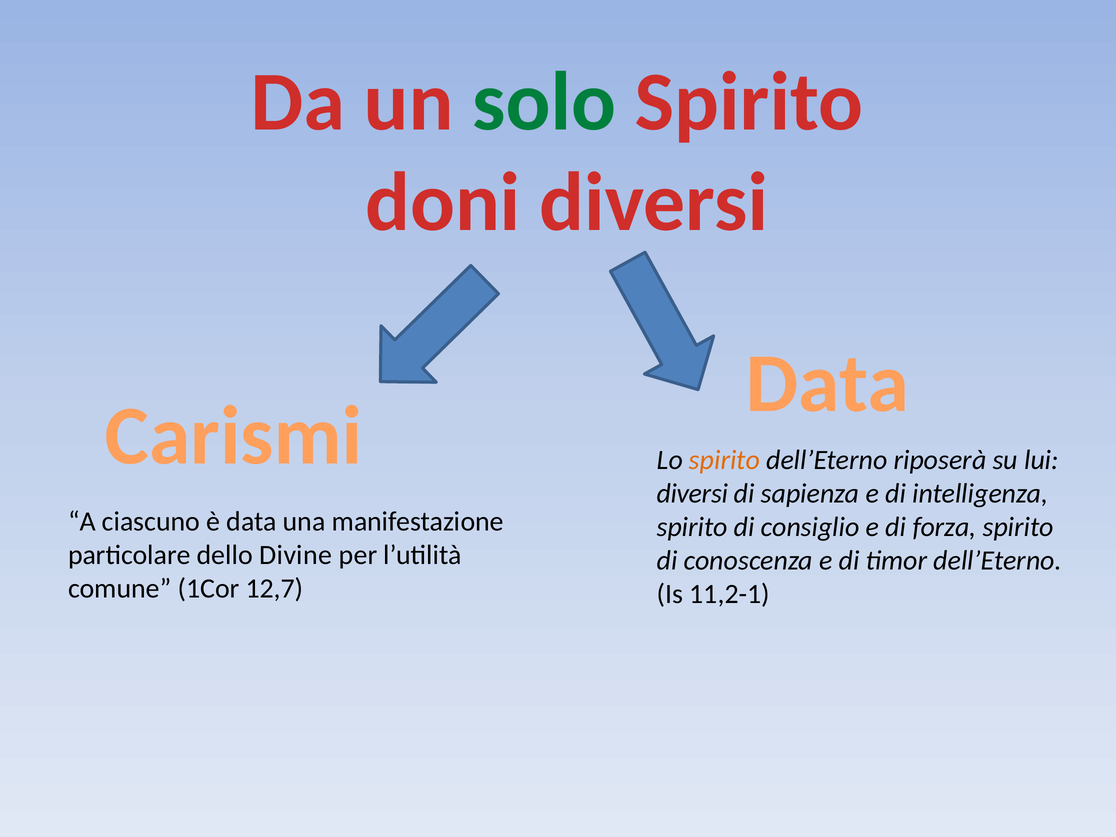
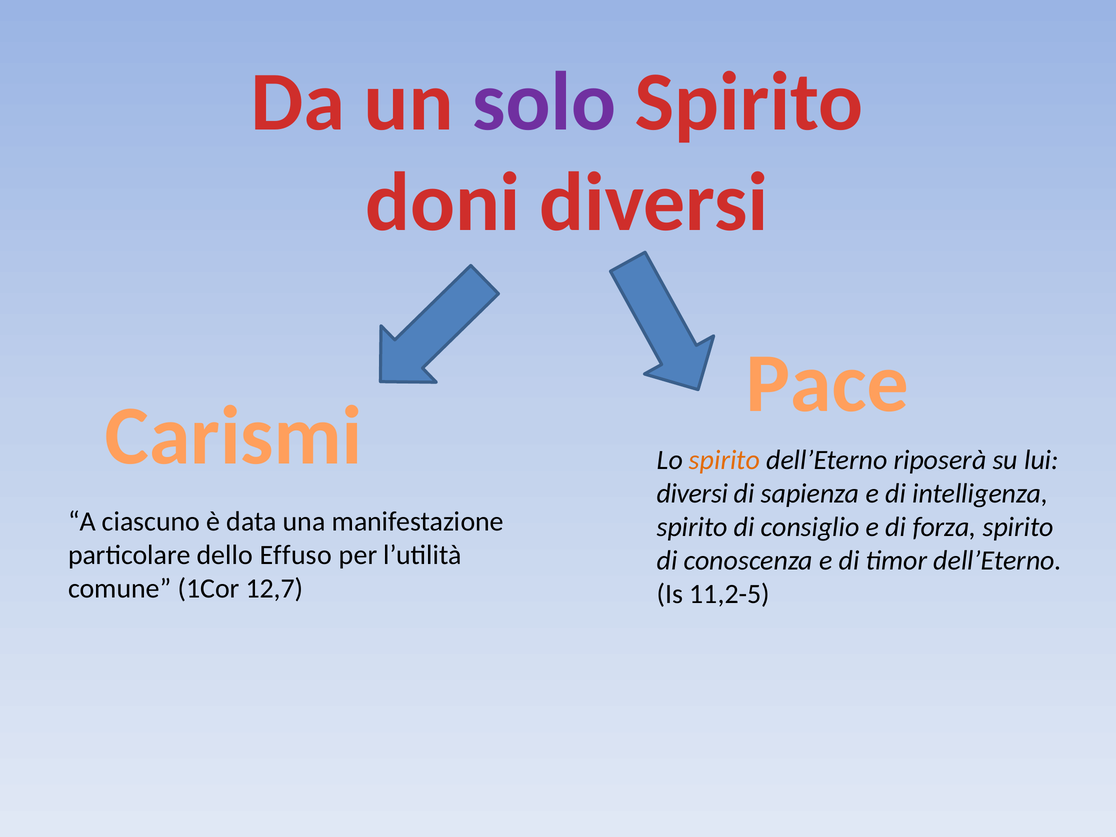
solo colour: green -> purple
Data at (827, 383): Data -> Pace
Divine: Divine -> Effuso
11,2-1: 11,2-1 -> 11,2-5
